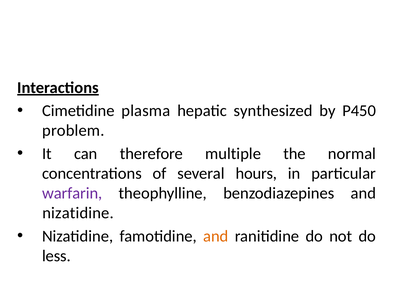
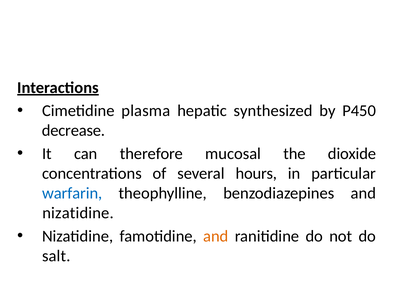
problem: problem -> decrease
multiple: multiple -> mucosal
normal: normal -> dioxide
warfarin colour: purple -> blue
less: less -> salt
